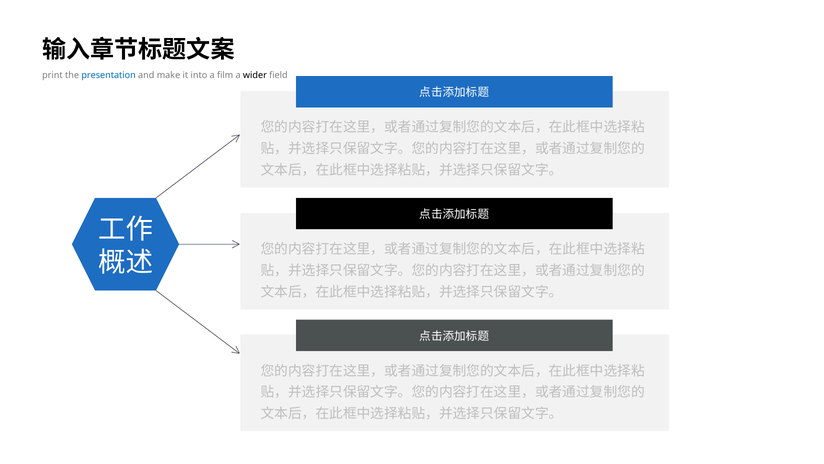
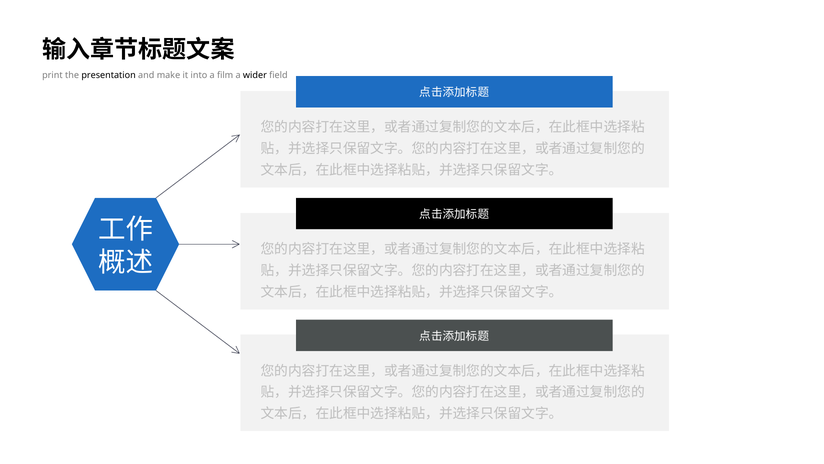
presentation colour: blue -> black
